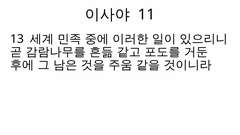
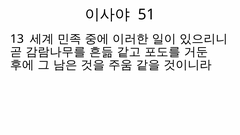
11: 11 -> 51
